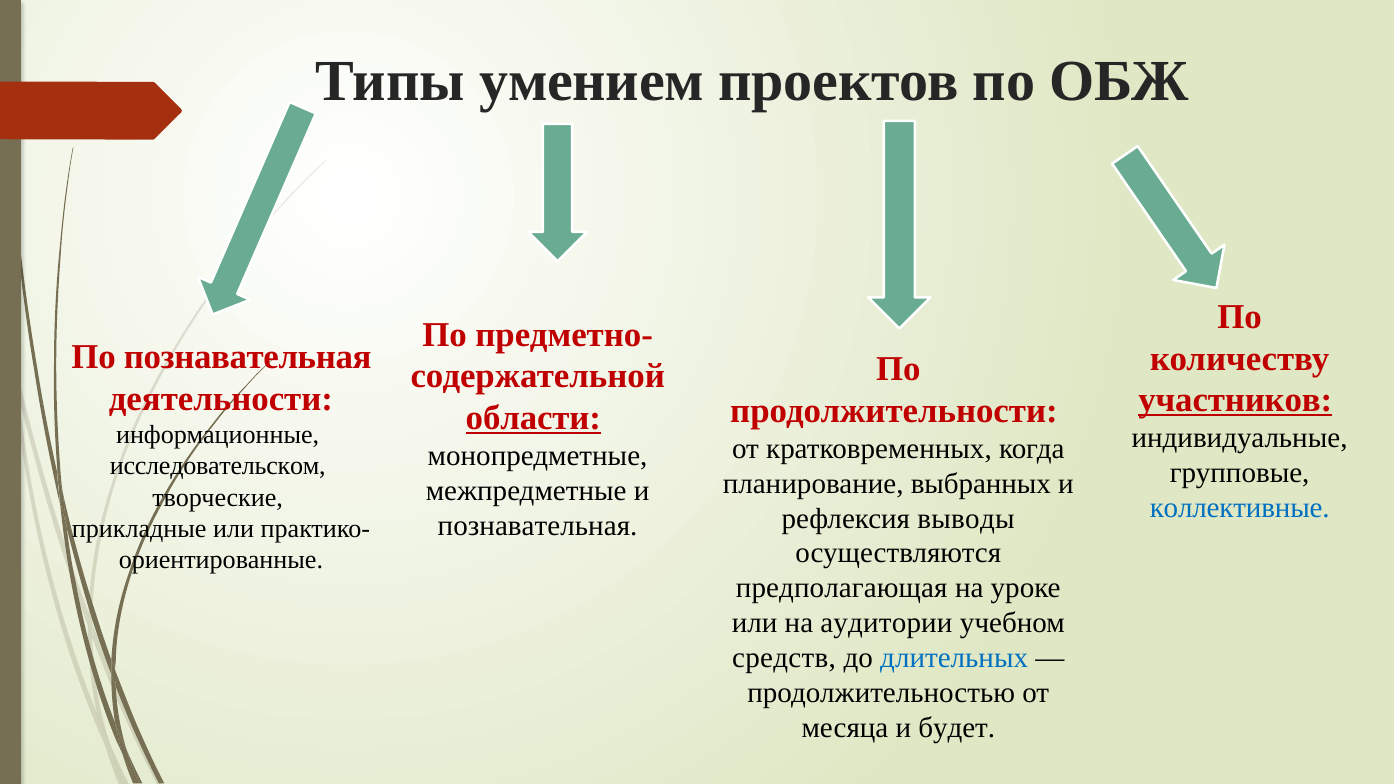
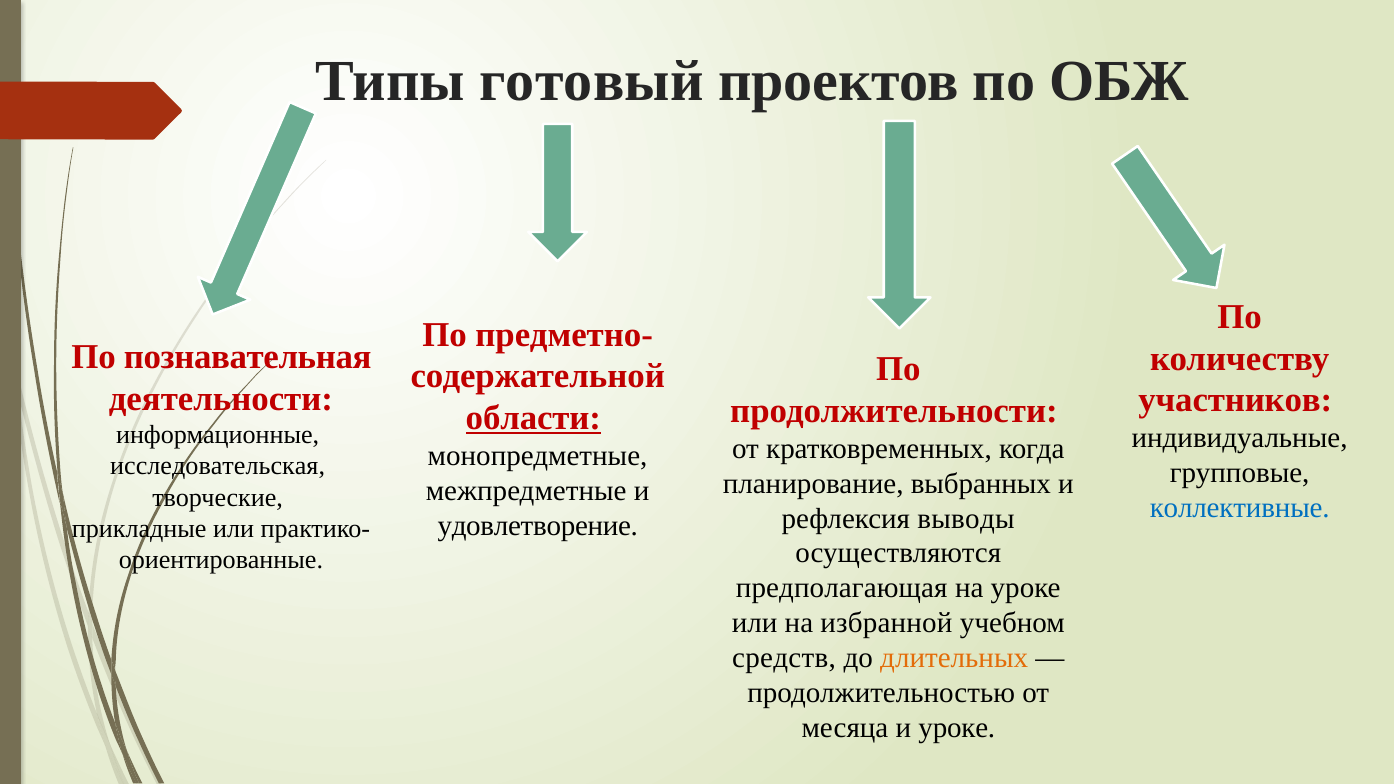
умением: умением -> готовый
участников underline: present -> none
исследовательском: исследовательском -> исследовательская
познавательная at (538, 526): познавательная -> удовлетворение
аудитории: аудитории -> избранной
длительных colour: blue -> orange
и будет: будет -> уроке
